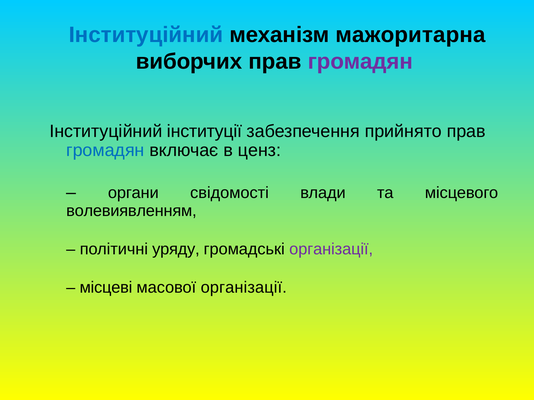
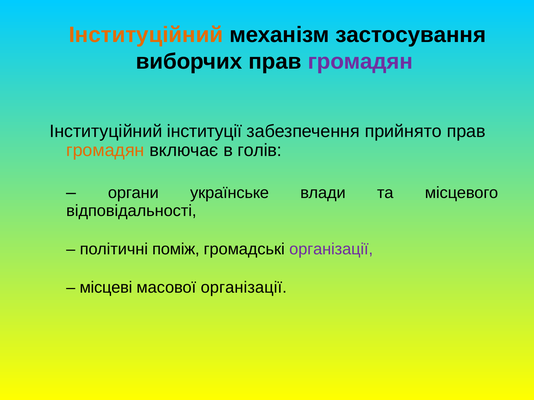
Інституційний at (146, 35) colour: blue -> orange
мажоритарна: мажоритарна -> застосування
громадян at (105, 151) colour: blue -> orange
ценз: ценз -> голів
свідомості: свідомості -> українське
волевиявленням: волевиявленням -> відповідальності
уряду: уряду -> поміж
